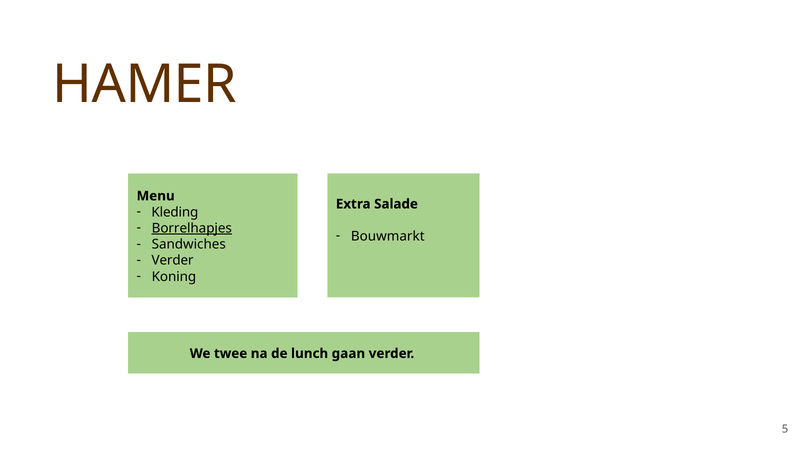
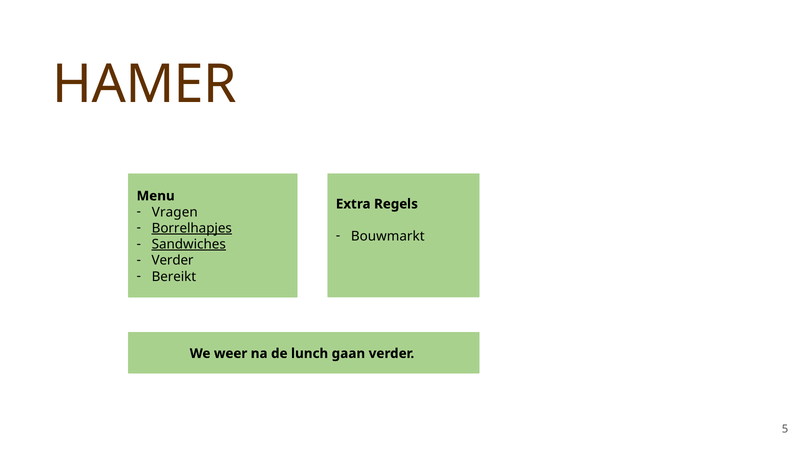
Salade: Salade -> Regels
Kleding: Kleding -> Vragen
Sandwiches underline: none -> present
Koning: Koning -> Bereikt
twee: twee -> weer
